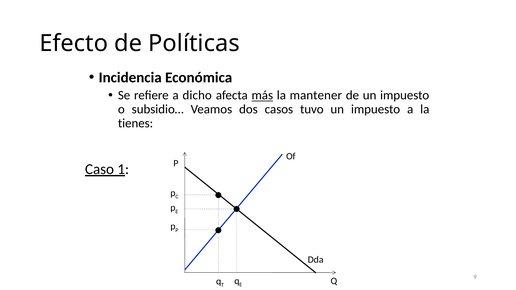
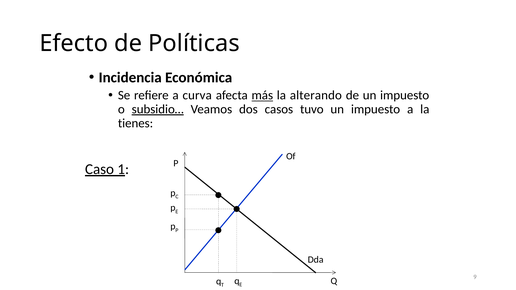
dicho: dicho -> curva
mantener: mantener -> alterando
subsidio… underline: none -> present
